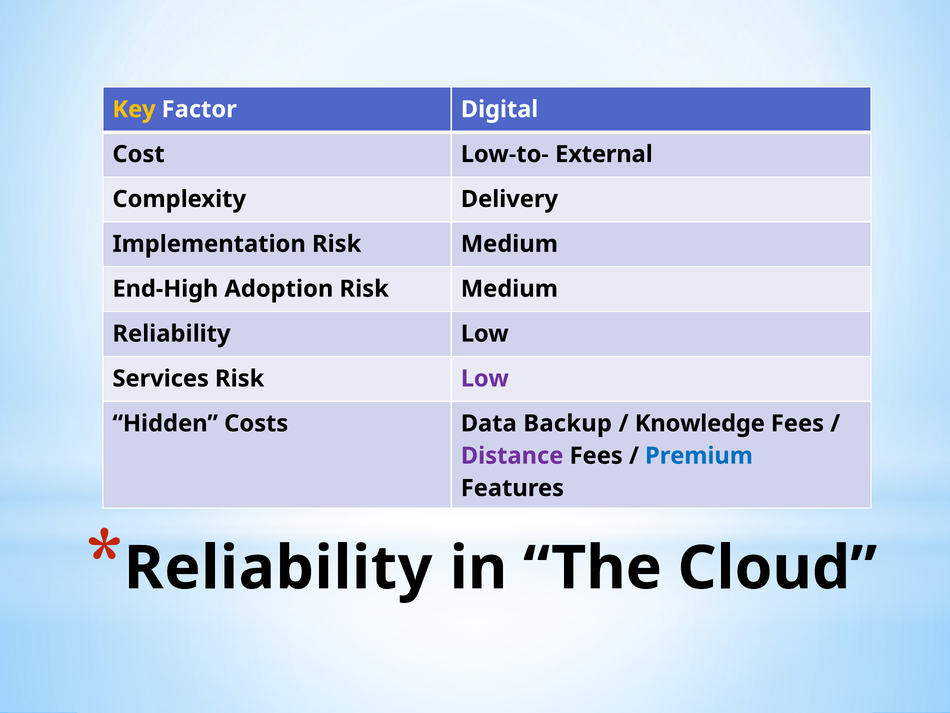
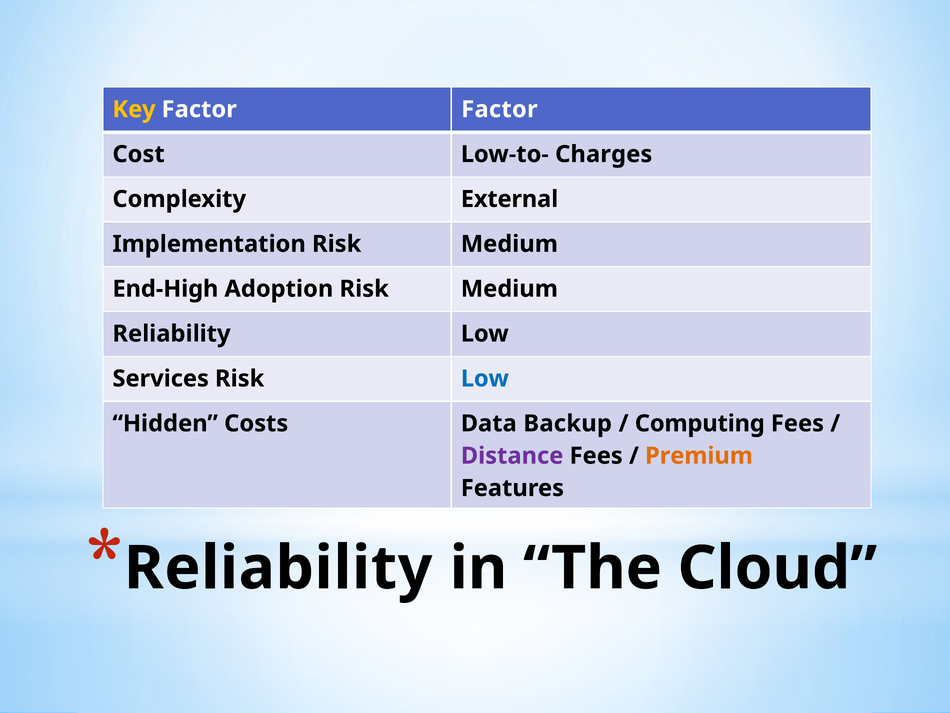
Factor Digital: Digital -> Factor
External: External -> Charges
Delivery: Delivery -> External
Low at (485, 378) colour: purple -> blue
Knowledge: Knowledge -> Computing
Premium colour: blue -> orange
